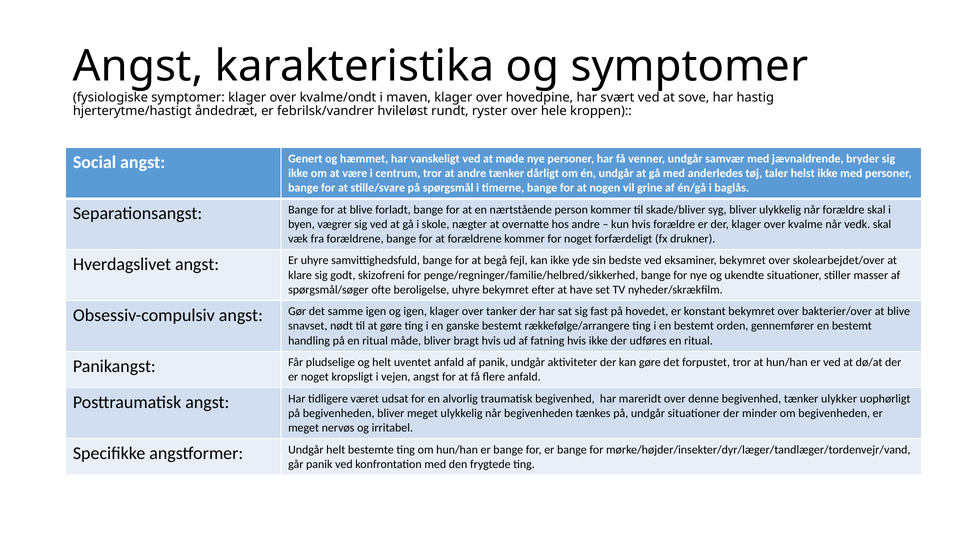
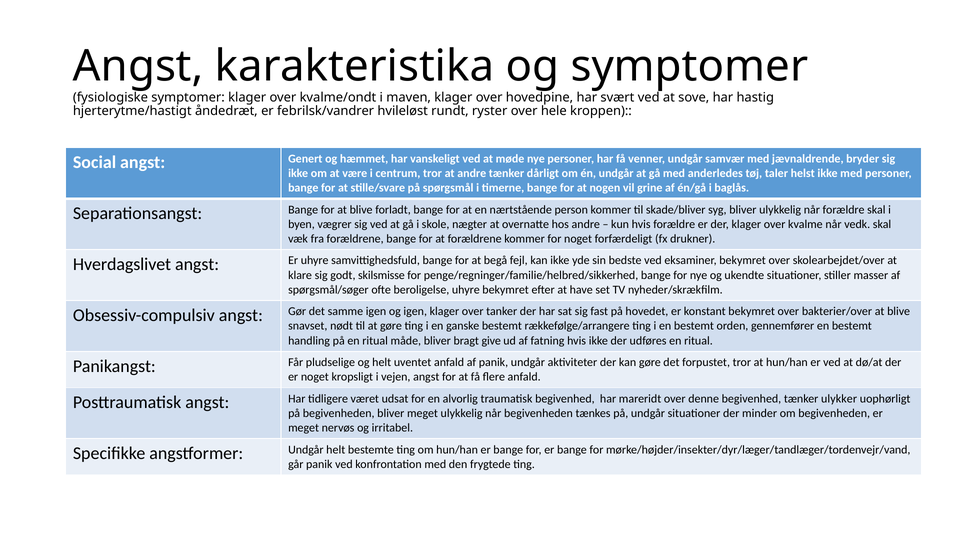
skizofreni: skizofreni -> skilsmisse
bragt hvis: hvis -> give
